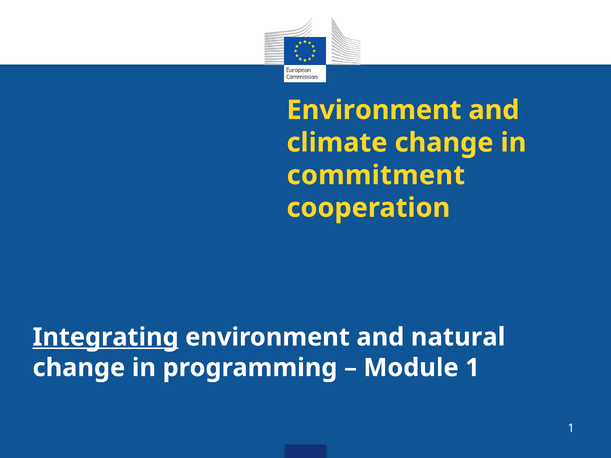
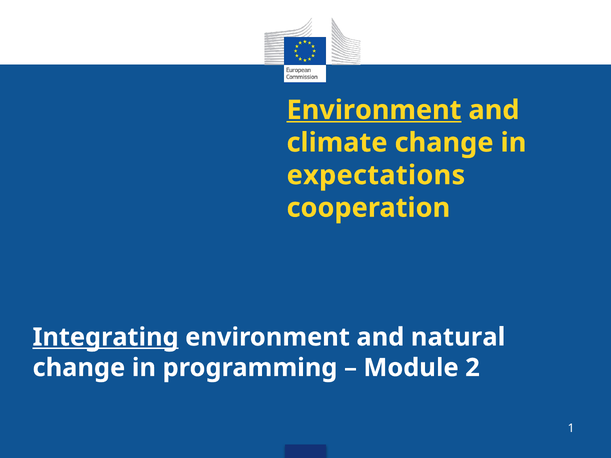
Environment at (374, 110) underline: none -> present
commitment: commitment -> expectations
Module 1: 1 -> 2
